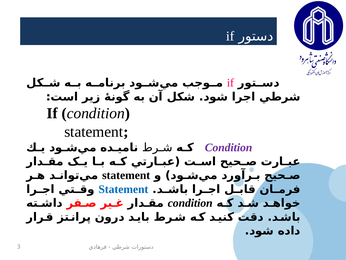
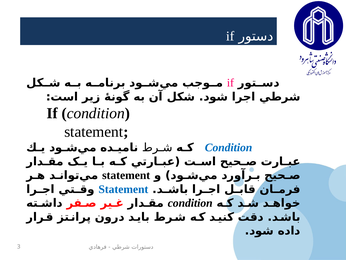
Condition at (229, 147) colour: purple -> blue
